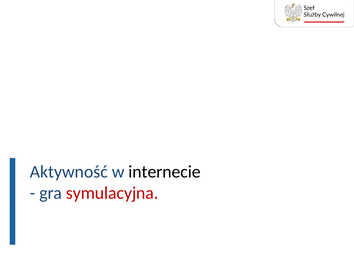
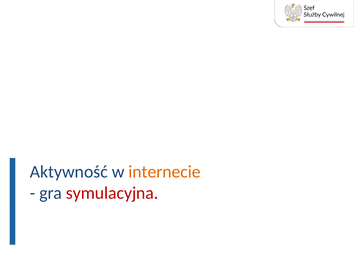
internecie colour: black -> orange
